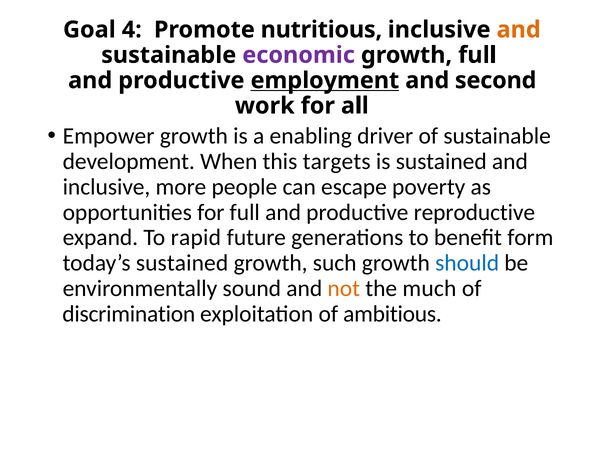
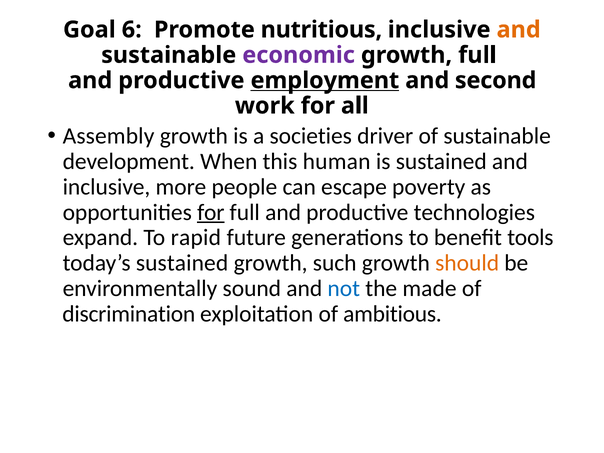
4: 4 -> 6
Empower: Empower -> Assembly
enabling: enabling -> societies
targets: targets -> human
for at (211, 212) underline: none -> present
reproductive: reproductive -> technologies
form: form -> tools
should colour: blue -> orange
not colour: orange -> blue
much: much -> made
